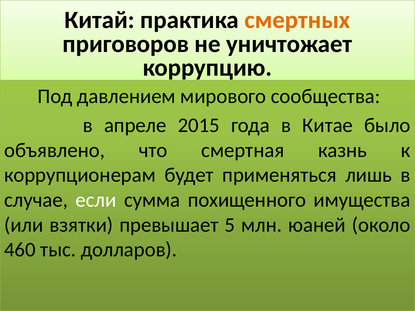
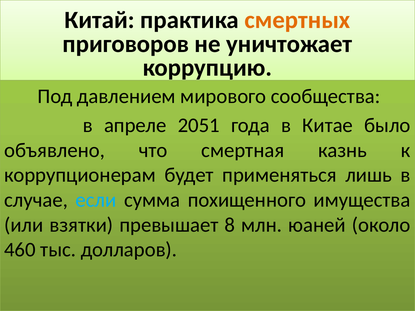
2015: 2015 -> 2051
если colour: white -> light blue
5: 5 -> 8
